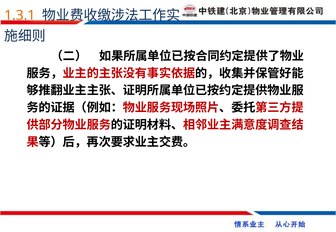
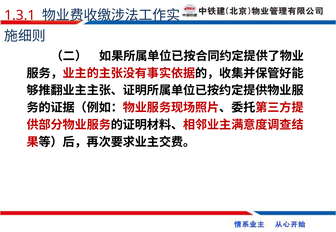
1.3.1 colour: orange -> red
